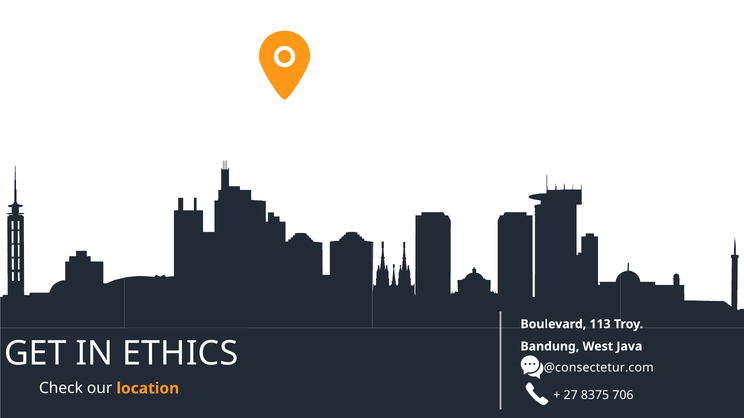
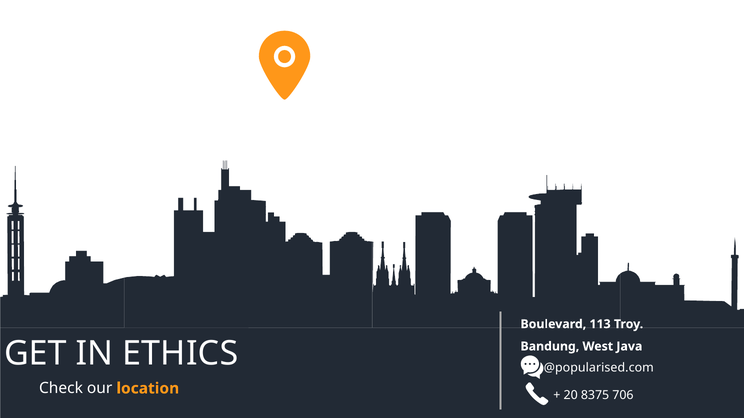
@consectetur.com: @consectetur.com -> @popularised.com
27: 27 -> 20
